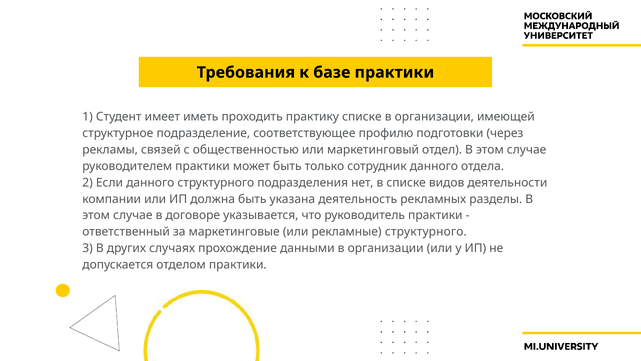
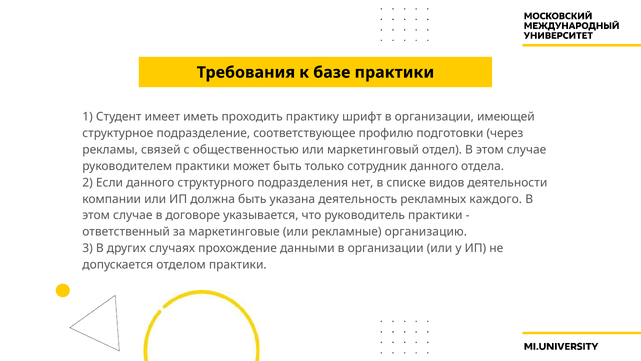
практику списке: списке -> шрифт
разделы: разделы -> каждого
рекламные структурного: структурного -> организацию
